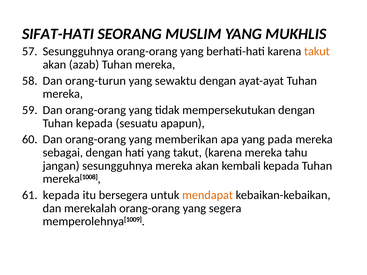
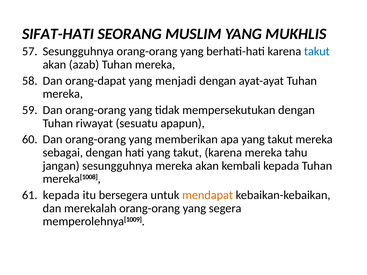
takut at (317, 51) colour: orange -> blue
orang-turun: orang-turun -> orang-dapat
sewaktu: sewaktu -> menjadi
Tuhan kepada: kepada -> riwayat
apa yang pada: pada -> takut
